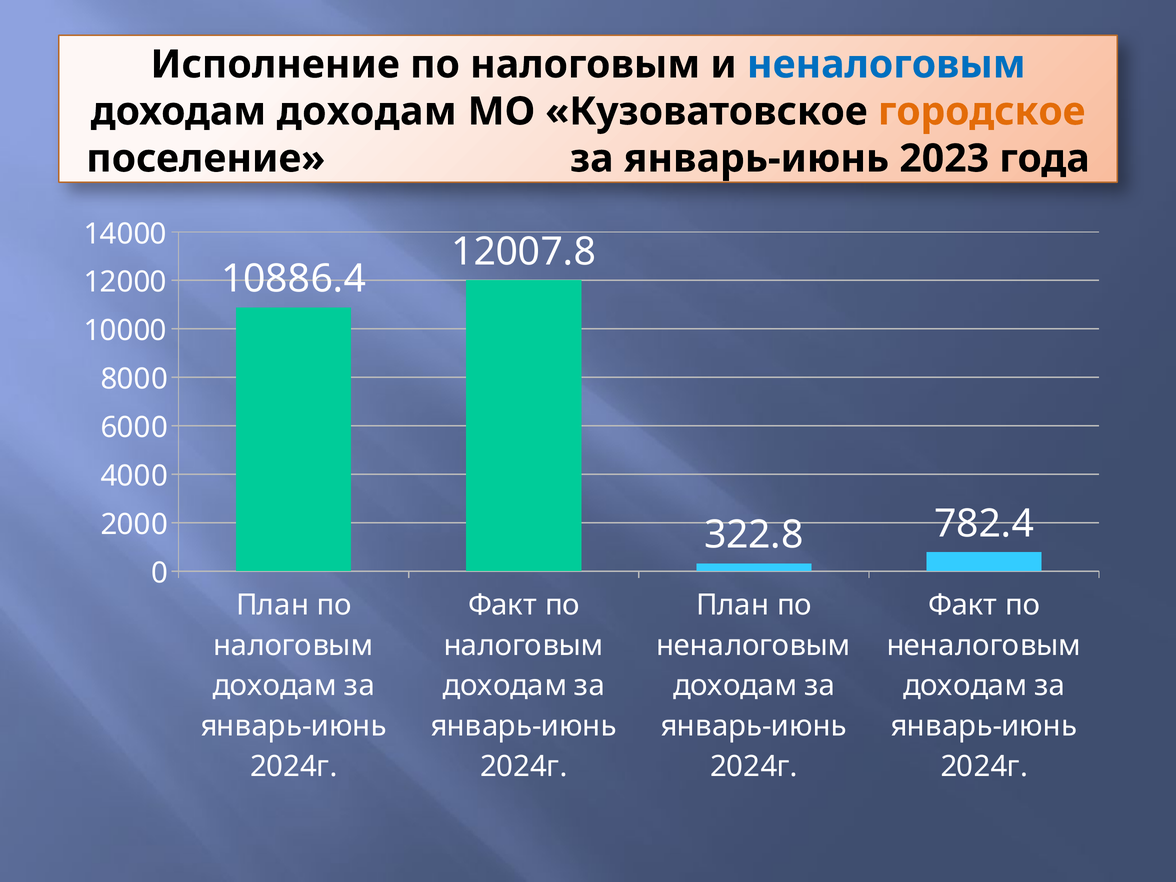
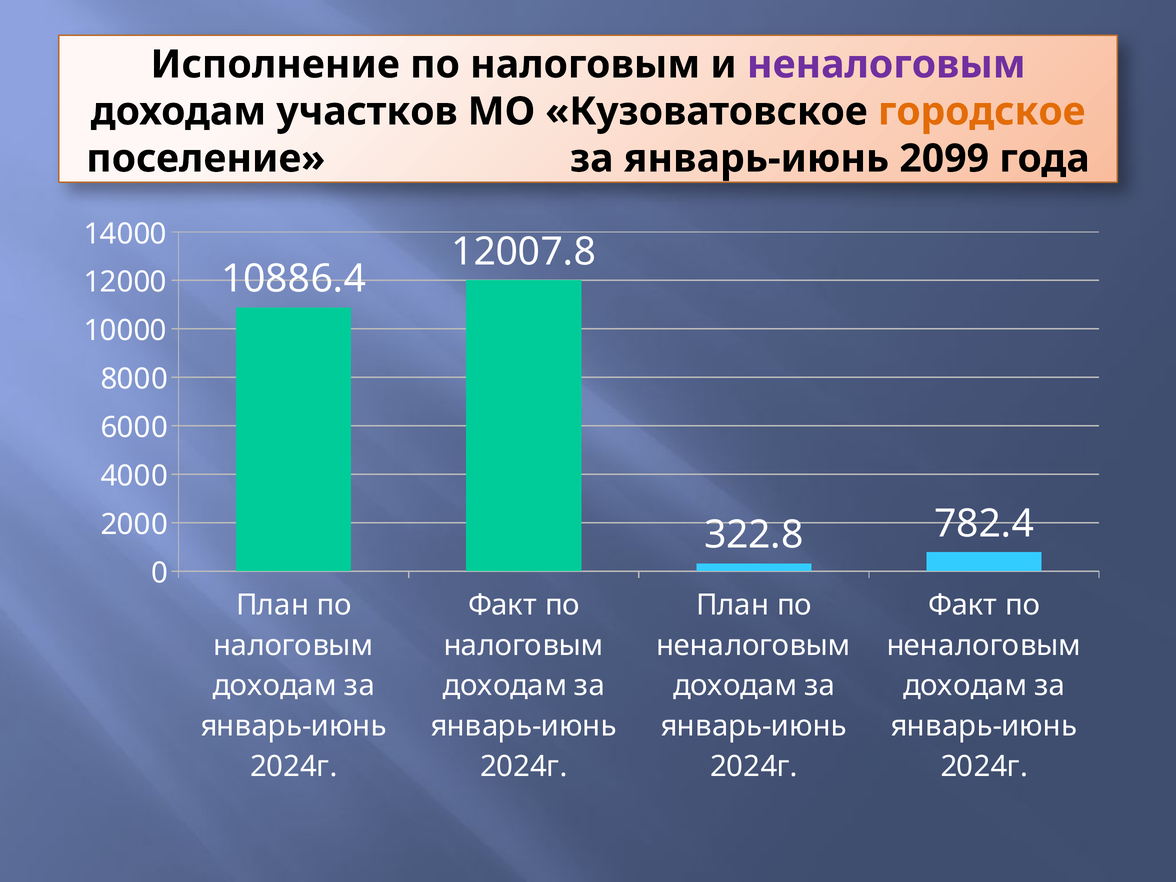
неналоговым at (886, 65) colour: blue -> purple
доходам доходам: доходам -> участков
2023: 2023 -> 2099
